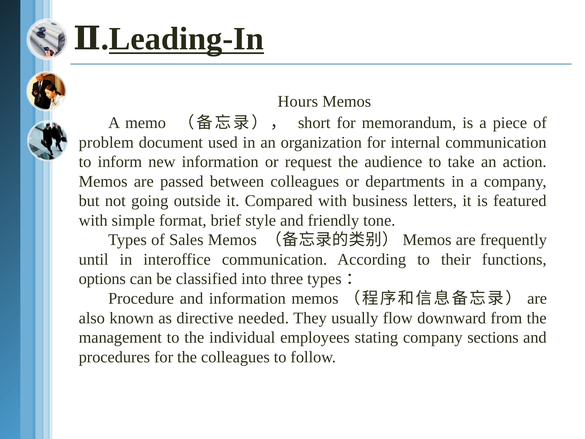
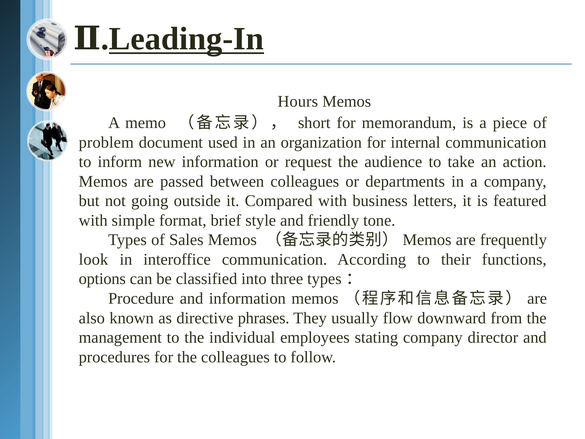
until: until -> look
needed: needed -> phrases
sections: sections -> director
